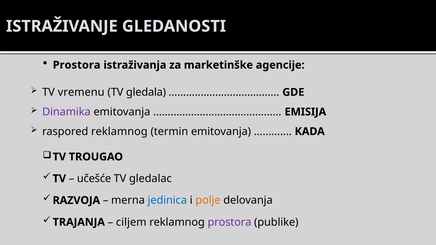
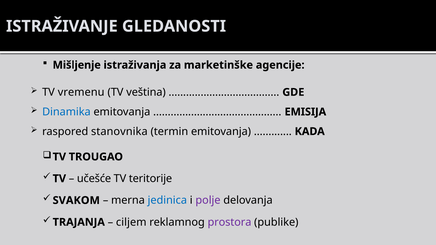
Prostora at (77, 65): Prostora -> Mišljenje
gledala: gledala -> veština
Dinamika colour: purple -> blue
raspored reklamnog: reklamnog -> stanovnika
gledalac: gledalac -> teritorije
RAZVOJA: RAZVOJA -> SVAKOM
polje colour: orange -> purple
